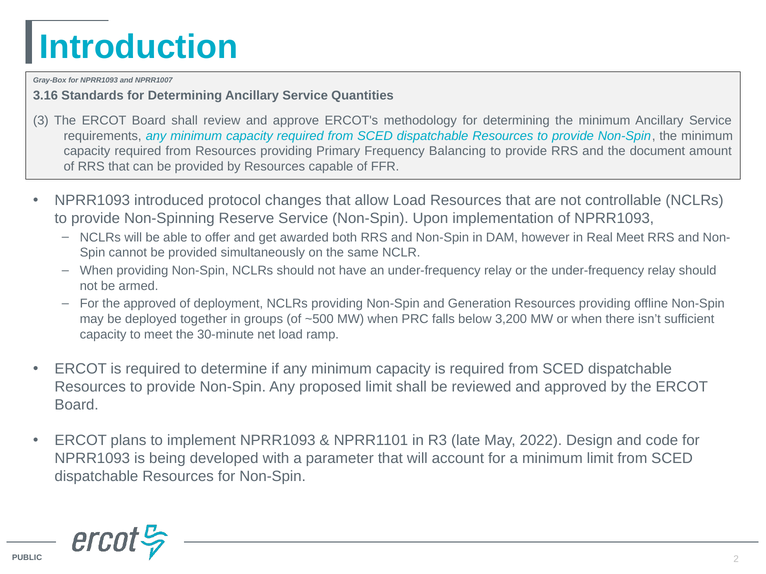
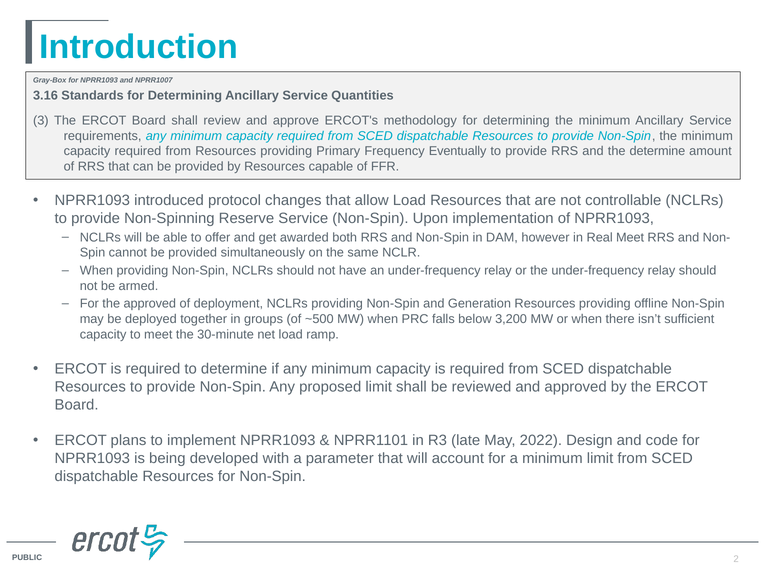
Balancing: Balancing -> Eventually
the document: document -> determine
